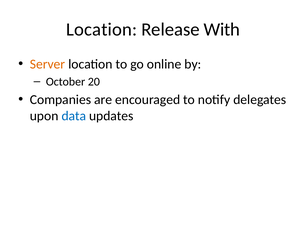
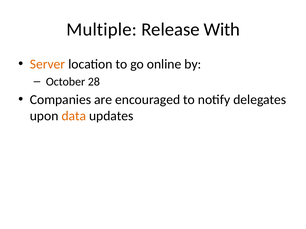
Location at (102, 30): Location -> Multiple
20: 20 -> 28
data colour: blue -> orange
